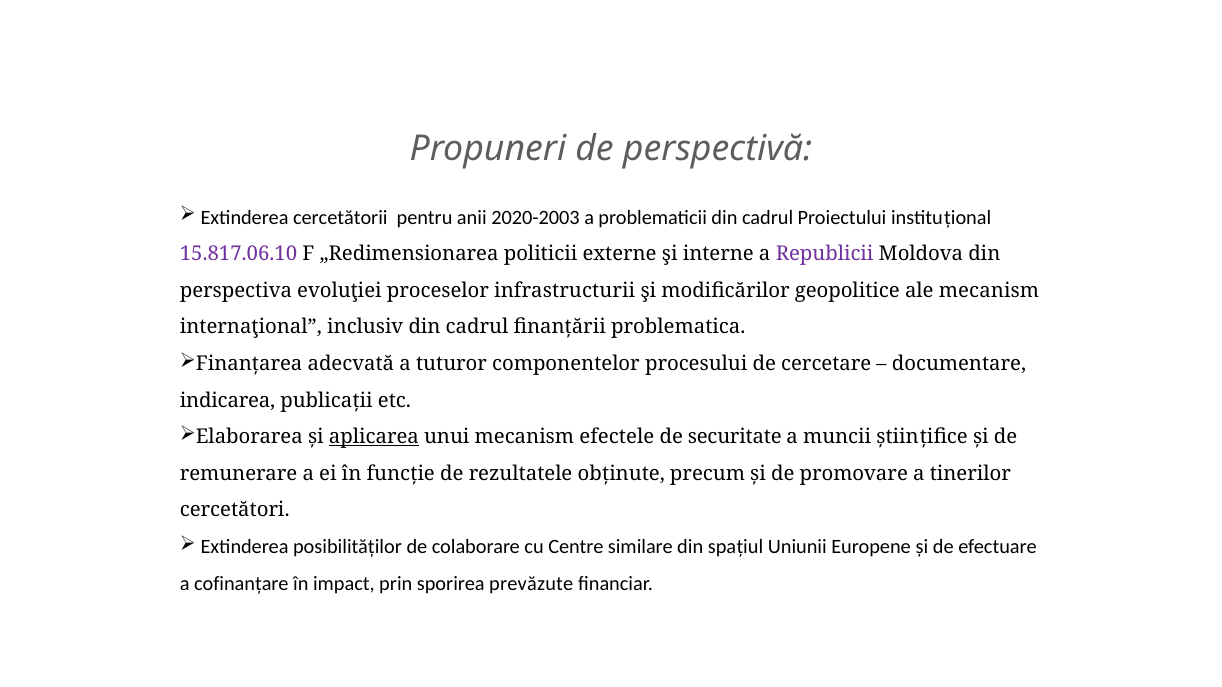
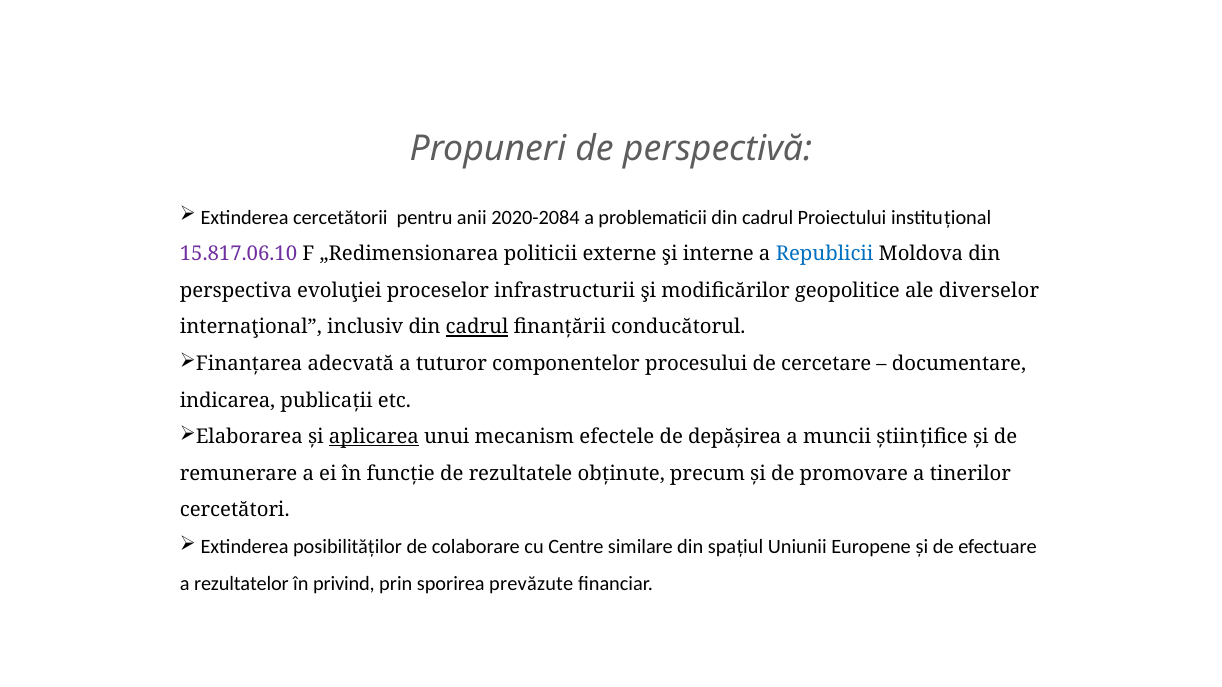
2020-2003: 2020-2003 -> 2020-2084
Republicii colour: purple -> blue
ale mecanism: mecanism -> diverselor
cadrul at (477, 327) underline: none -> present
problematica: problematica -> conducătorul
securitate: securitate -> depășirea
cofinanțare: cofinanțare -> rezultatelor
impact: impact -> privind
